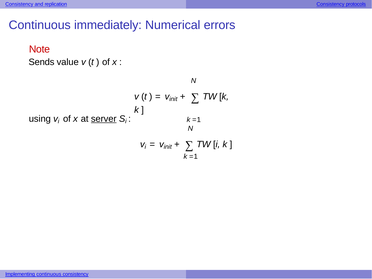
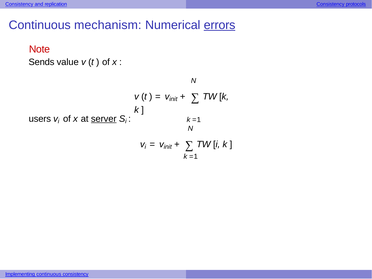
immediately: immediately -> mechanism
errors underline: none -> present
using: using -> users
